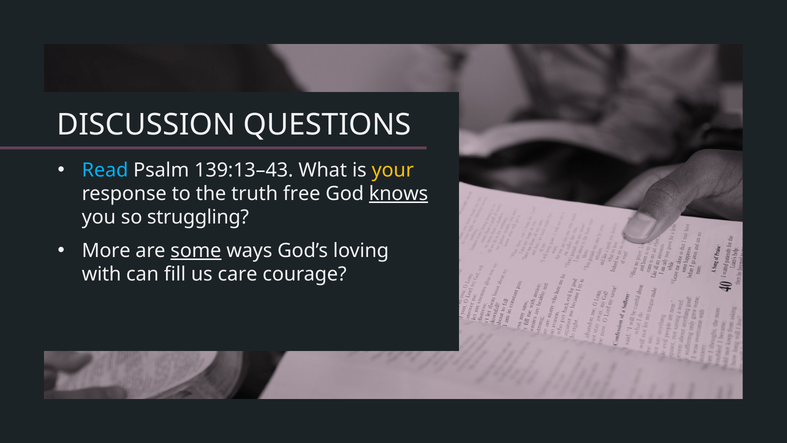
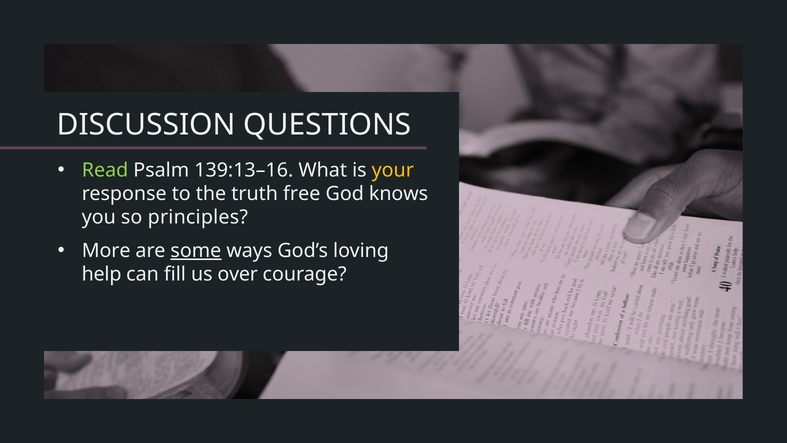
Read colour: light blue -> light green
139:13–43: 139:13–43 -> 139:13–16
knows underline: present -> none
struggling: struggling -> principles
with: with -> help
care: care -> over
